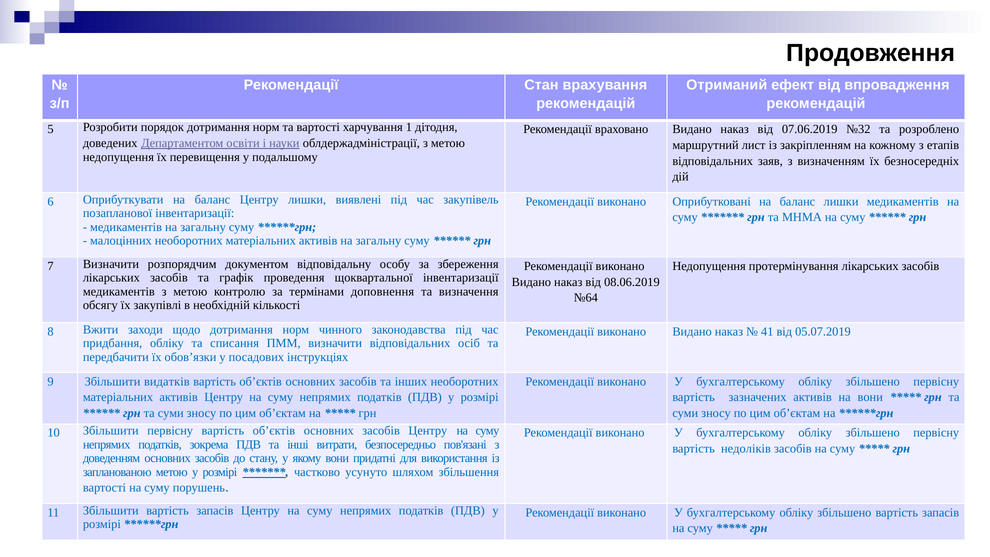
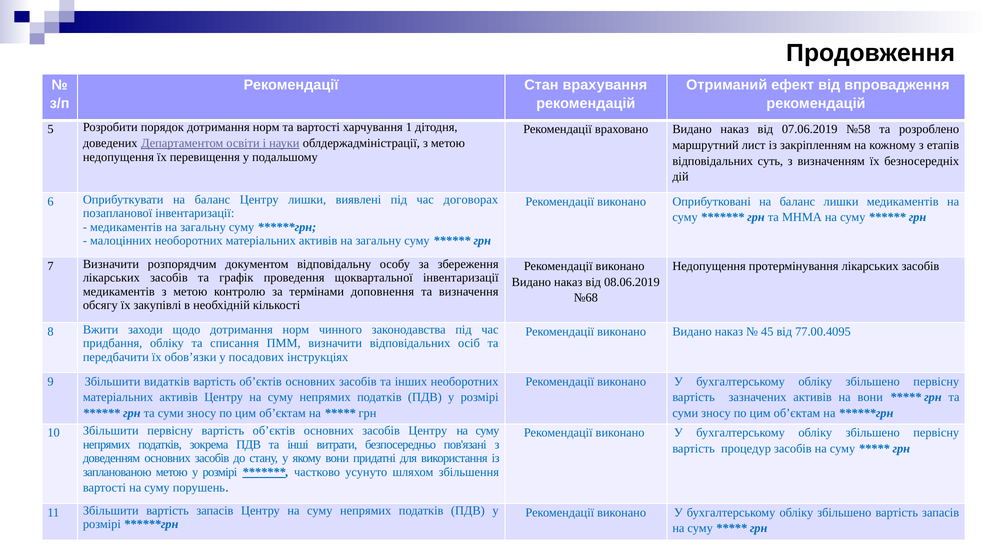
№32: №32 -> №58
заяв: заяв -> суть
закупівель: закупівель -> договорах
№64: №64 -> №68
41: 41 -> 45
05.07.2019: 05.07.2019 -> 77.00.4095
недоліків: недоліків -> процедур
